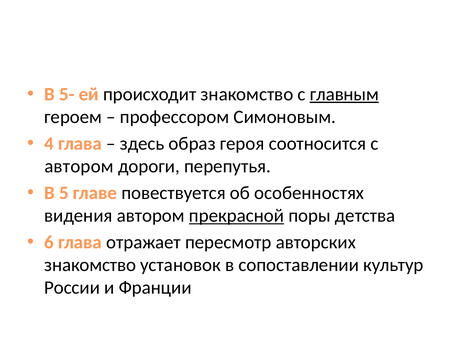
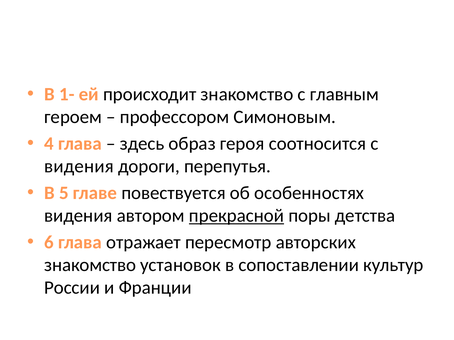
5-: 5- -> 1-
главным underline: present -> none
автором at (79, 167): автором -> видения
